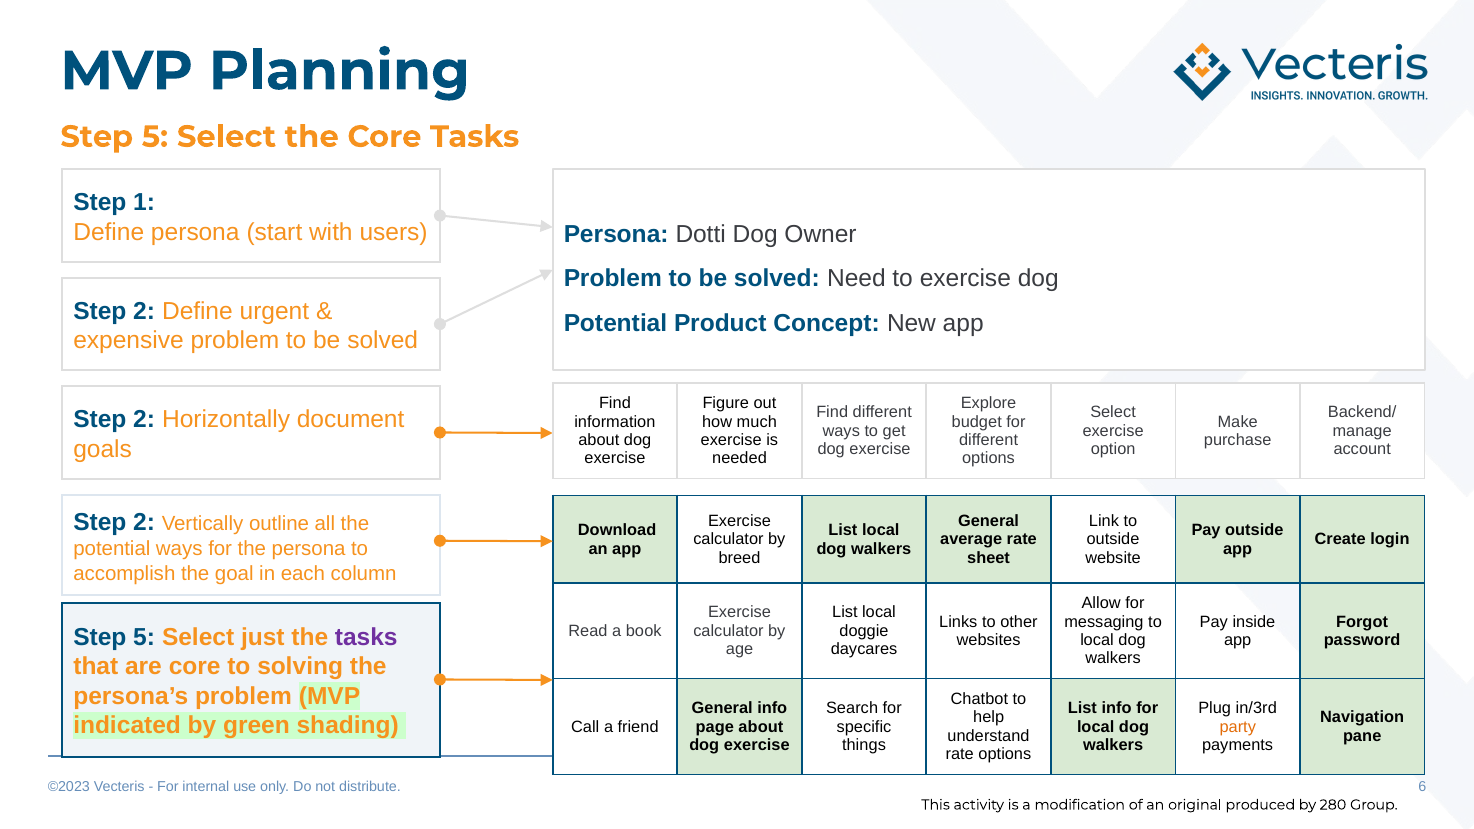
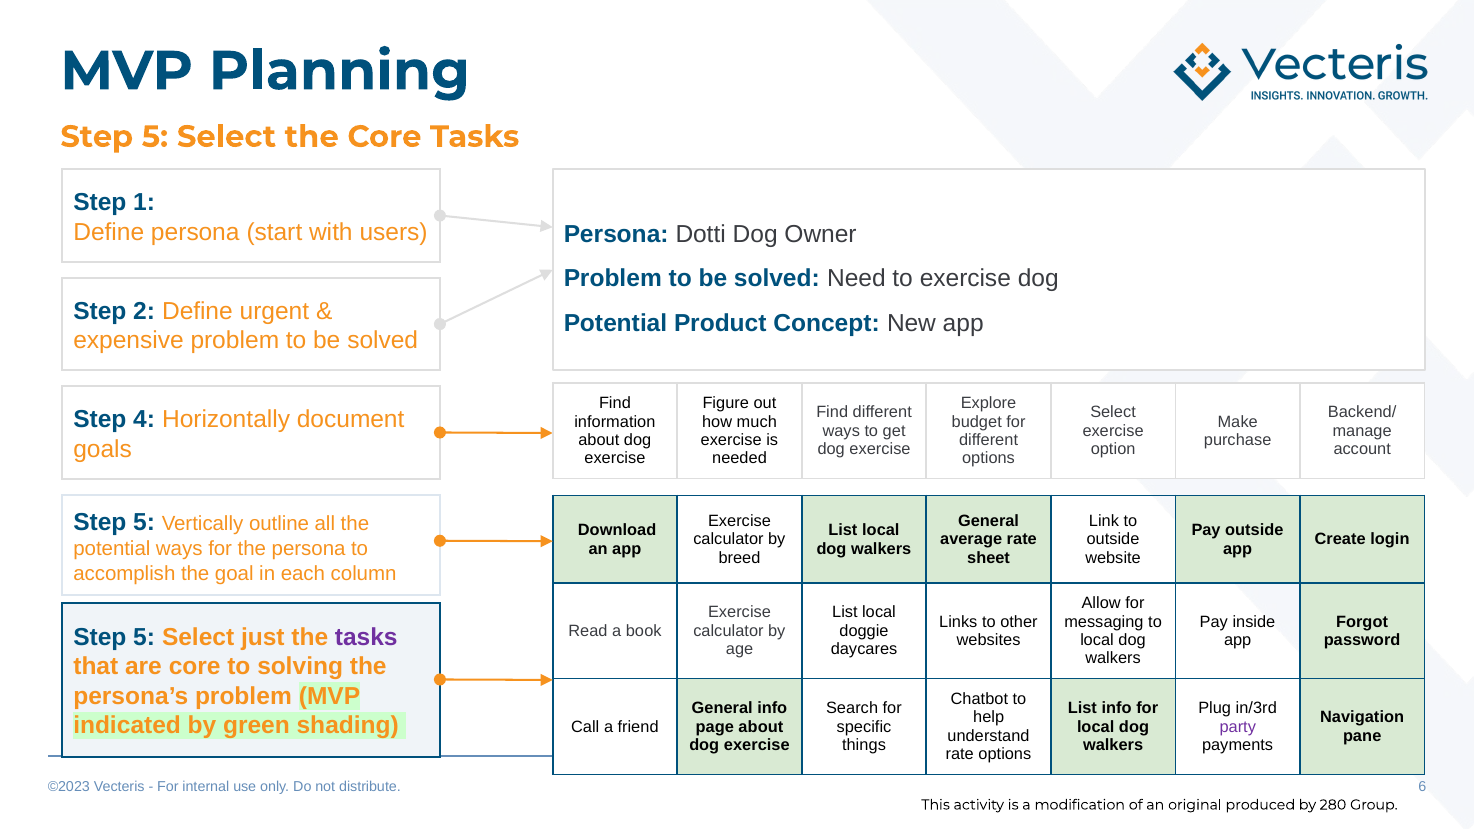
2 at (144, 420): 2 -> 4
2 at (144, 522): 2 -> 5
party colour: orange -> purple
